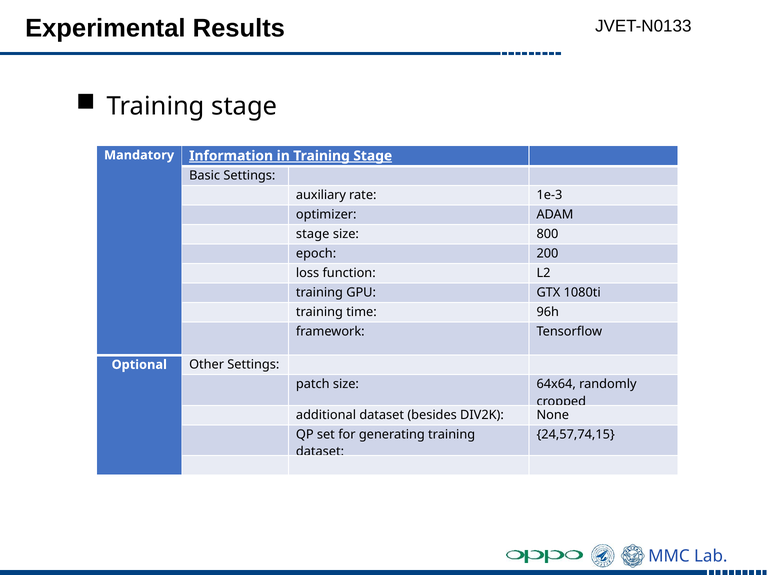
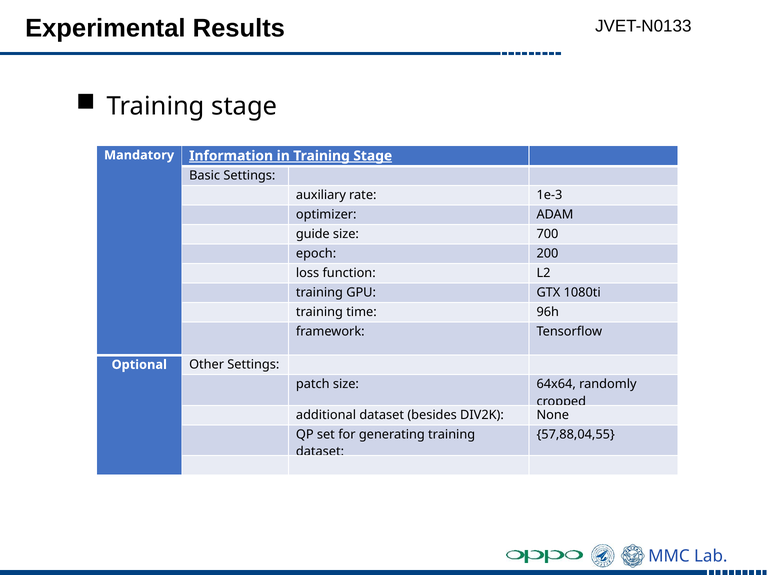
stage at (313, 234): stage -> guide
800: 800 -> 700
24,57,74,15: 24,57,74,15 -> 57,88,04,55
